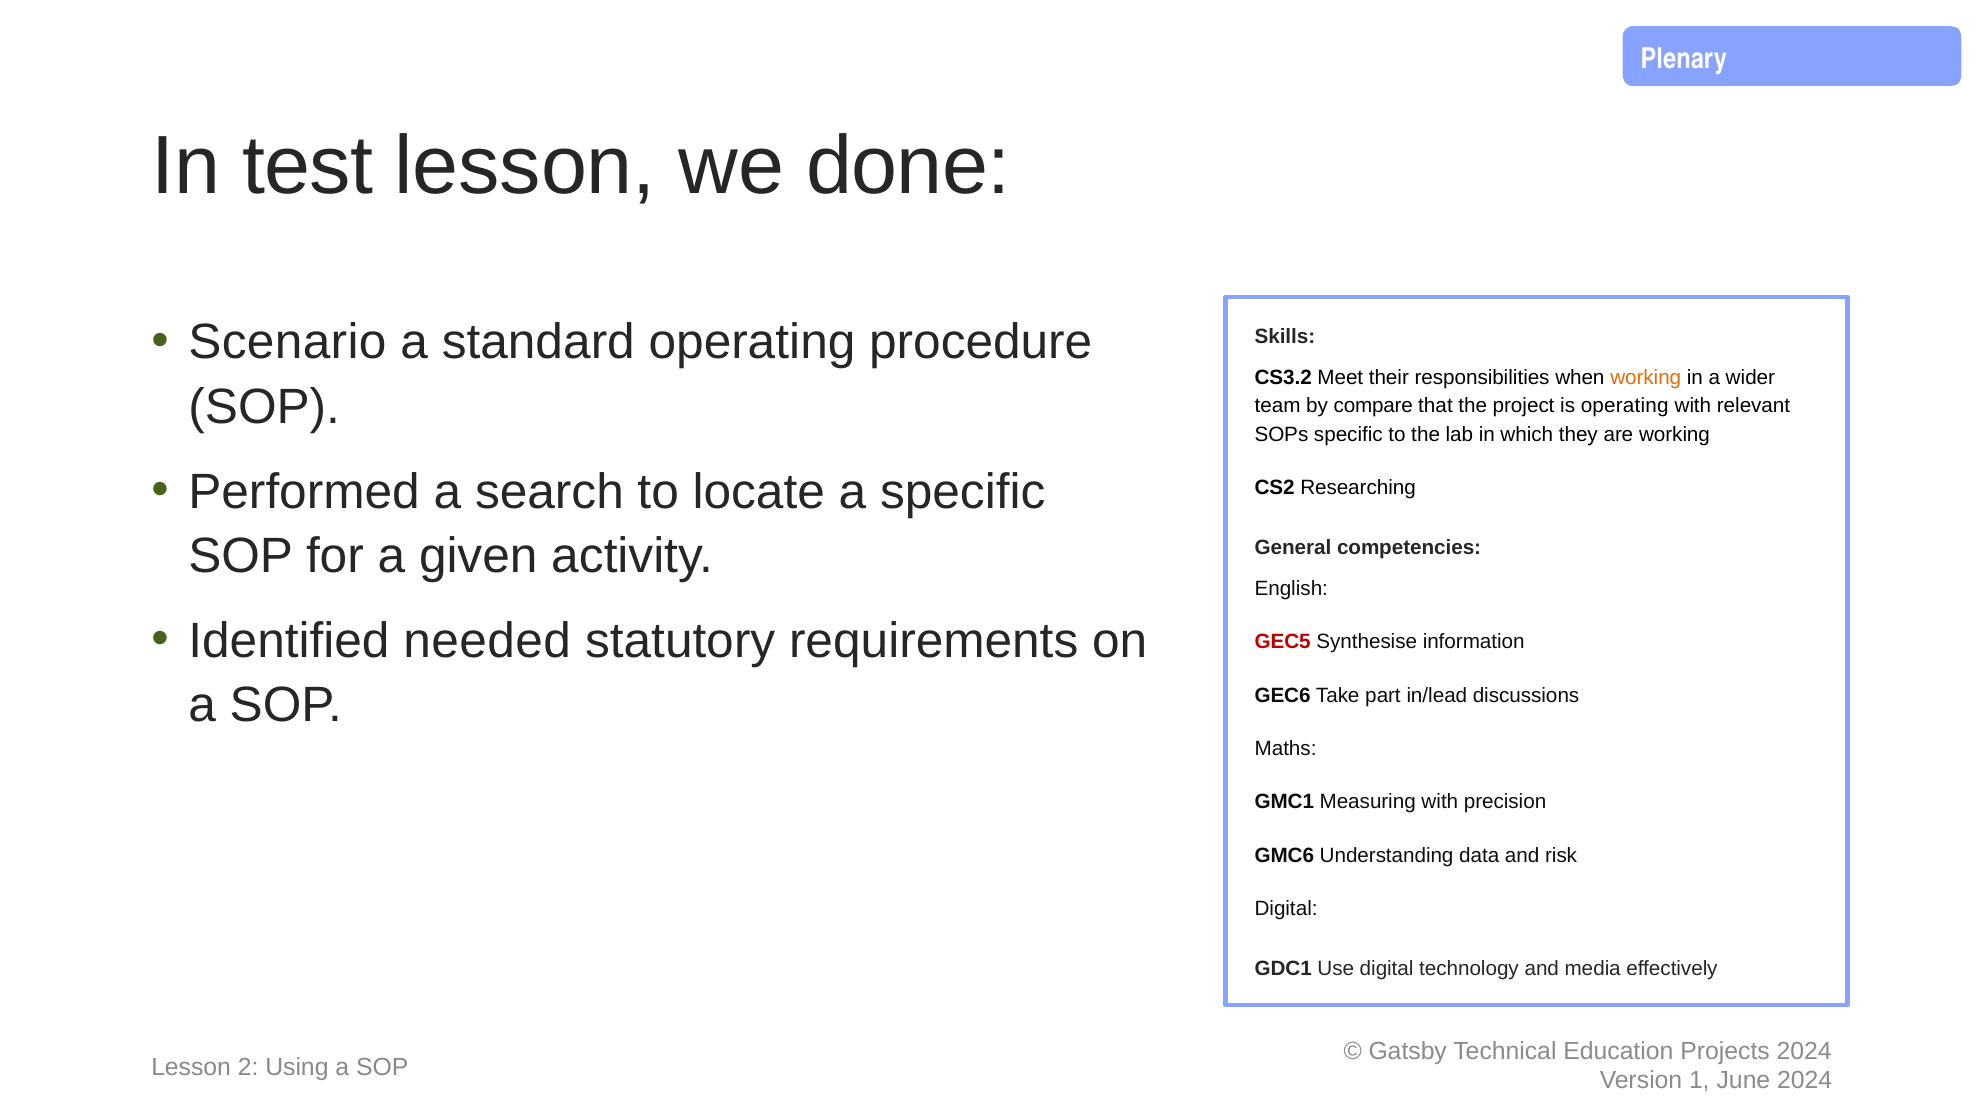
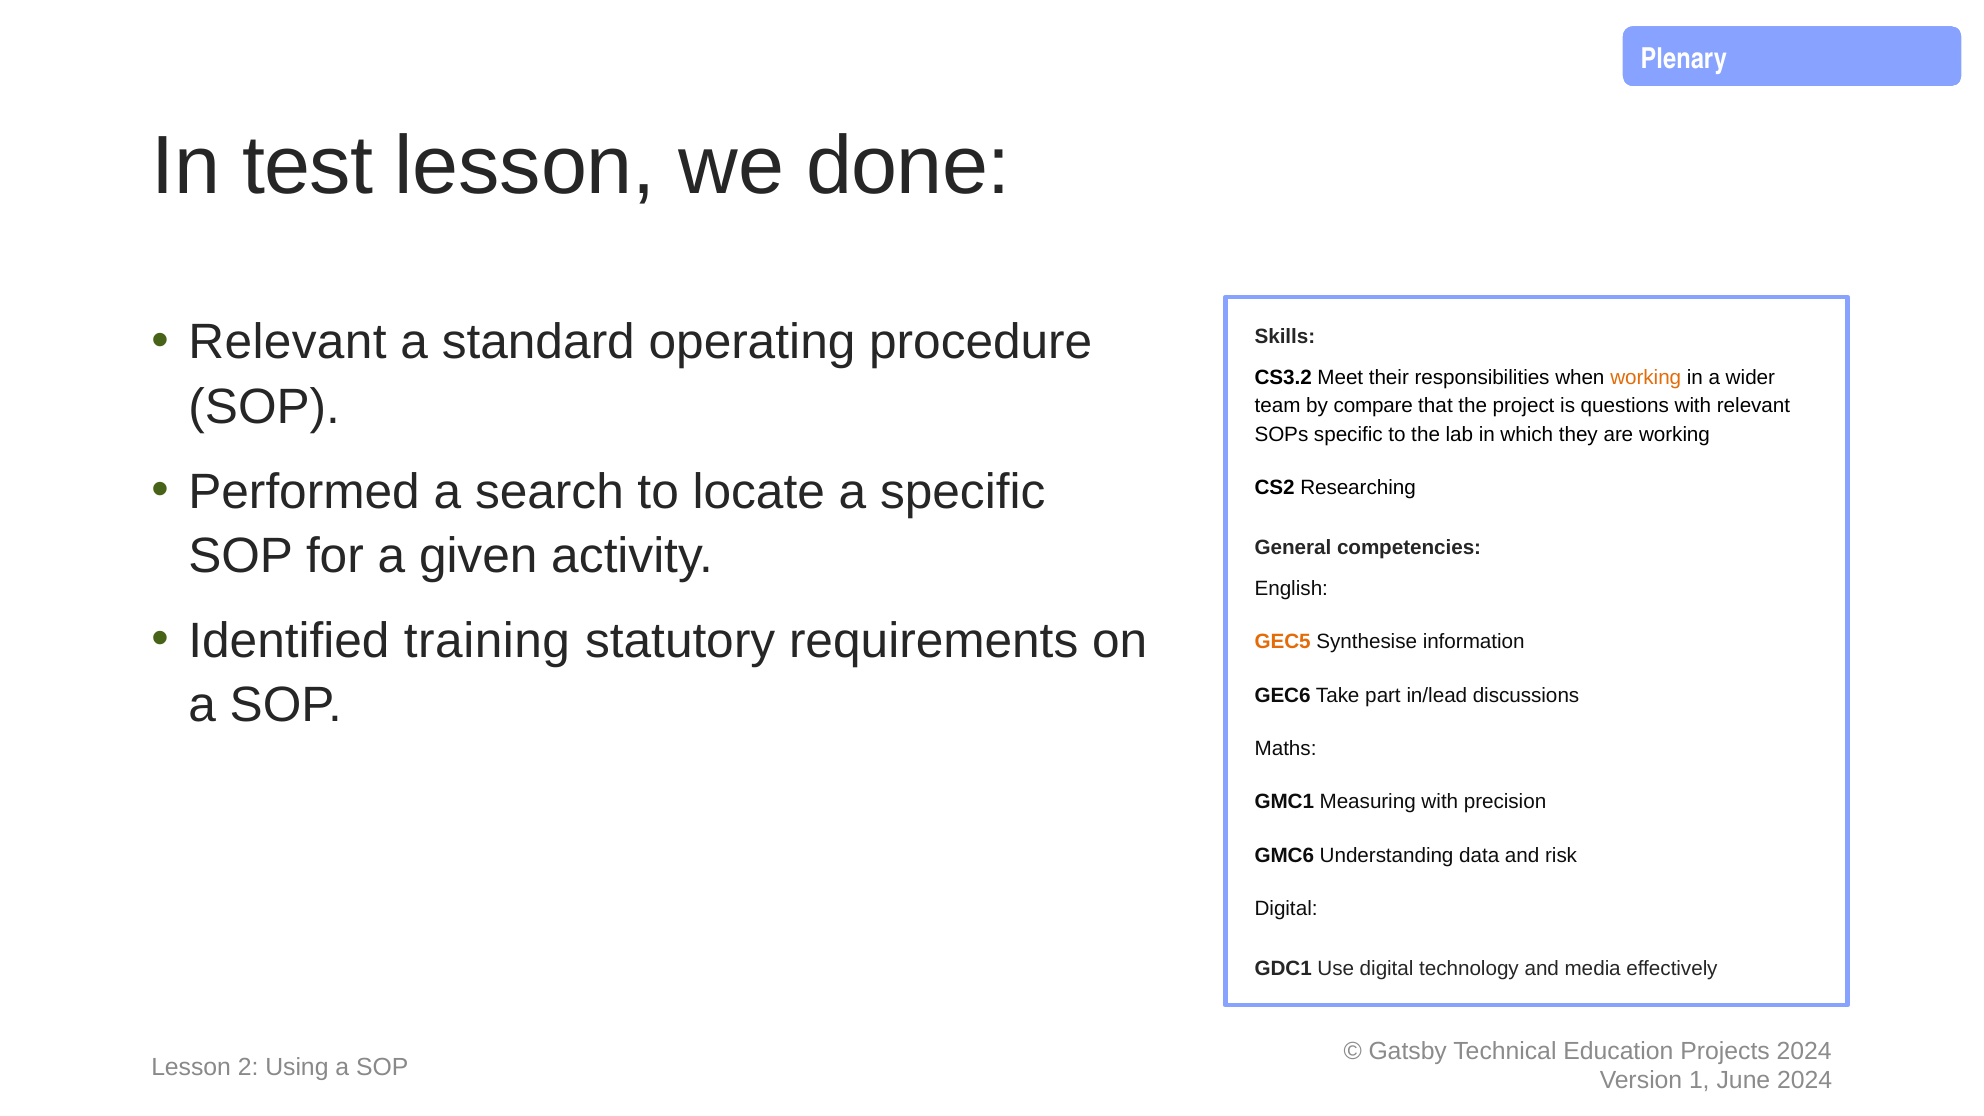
Scenario at (287, 342): Scenario -> Relevant
is operating: operating -> questions
needed: needed -> training
GEC5 colour: red -> orange
